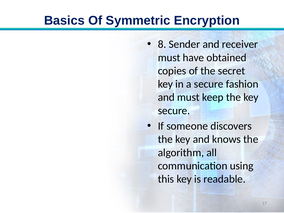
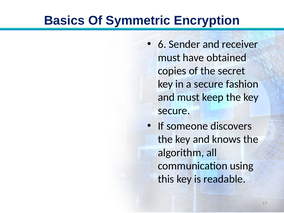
8: 8 -> 6
